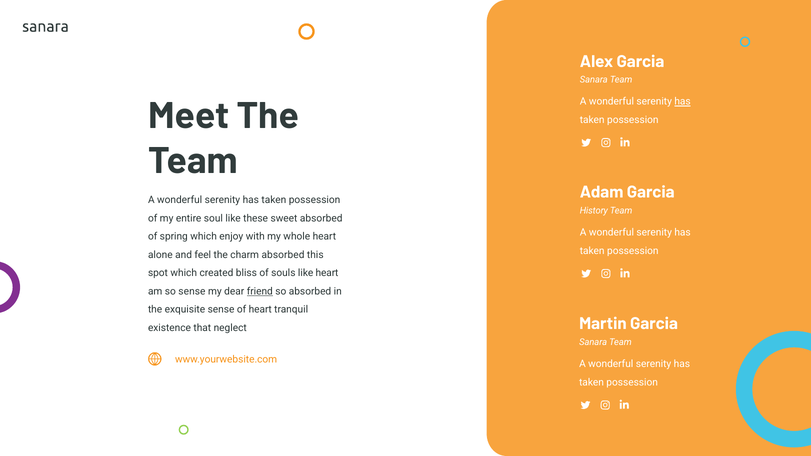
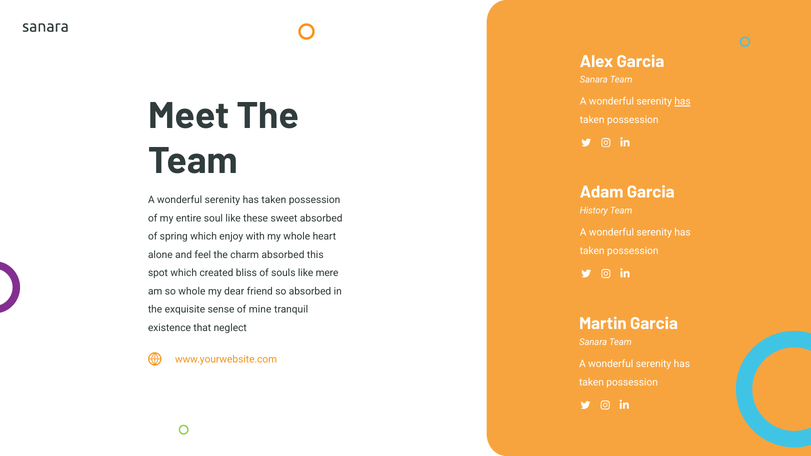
like heart: heart -> mere
so sense: sense -> whole
friend underline: present -> none
of heart: heart -> mine
